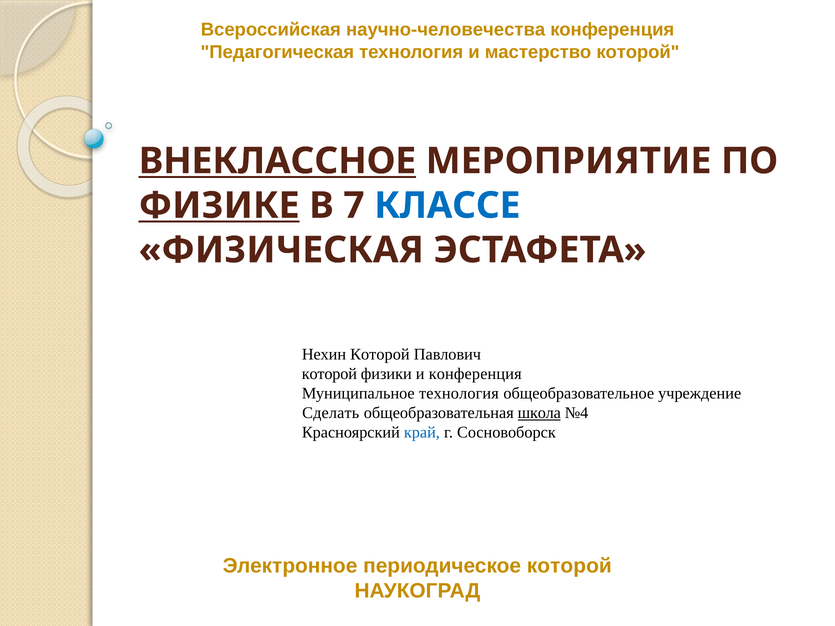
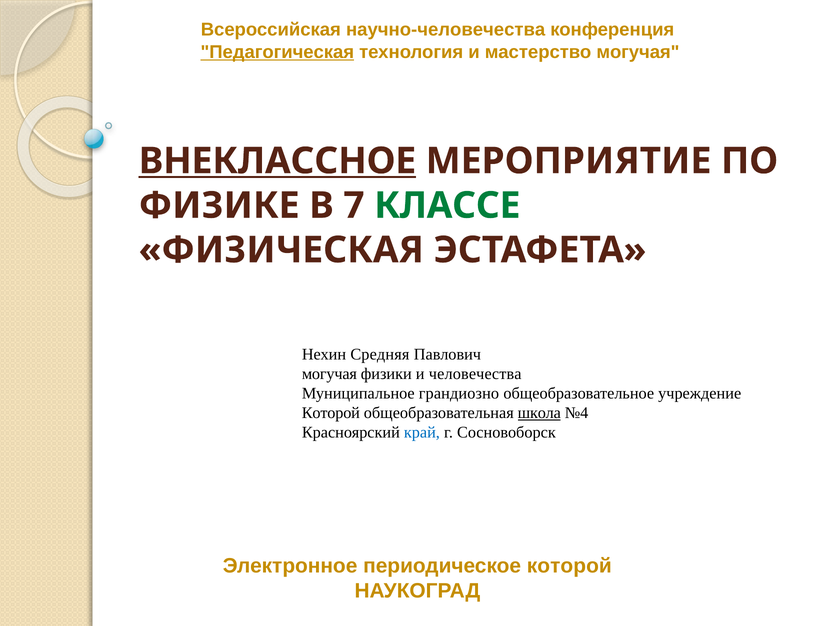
Педагогическая underline: none -> present
мастерство которой: которой -> могучая
ФИЗИКЕ underline: present -> none
КЛАССЕ colour: blue -> green
Нехин Которой: Которой -> Средняя
которой at (329, 374): которой -> могучая
и конференция: конференция -> человечества
Муниципальное технология: технология -> грандиозно
Сделать at (331, 413): Сделать -> Которой
